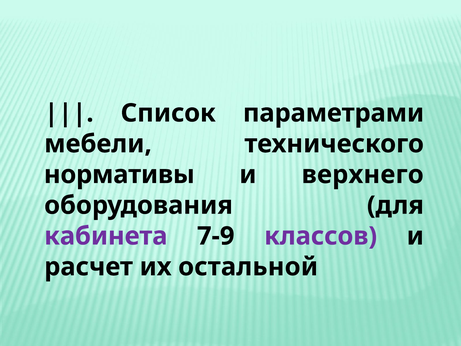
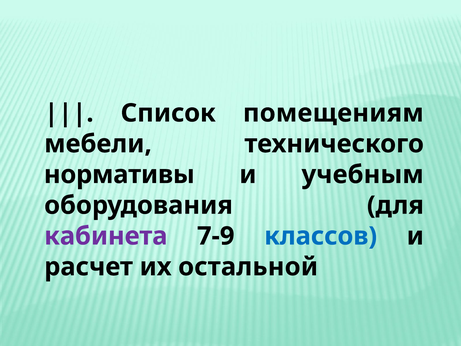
параметрами: параметрами -> помещениям
верхнего: верхнего -> учебным
классов colour: purple -> blue
